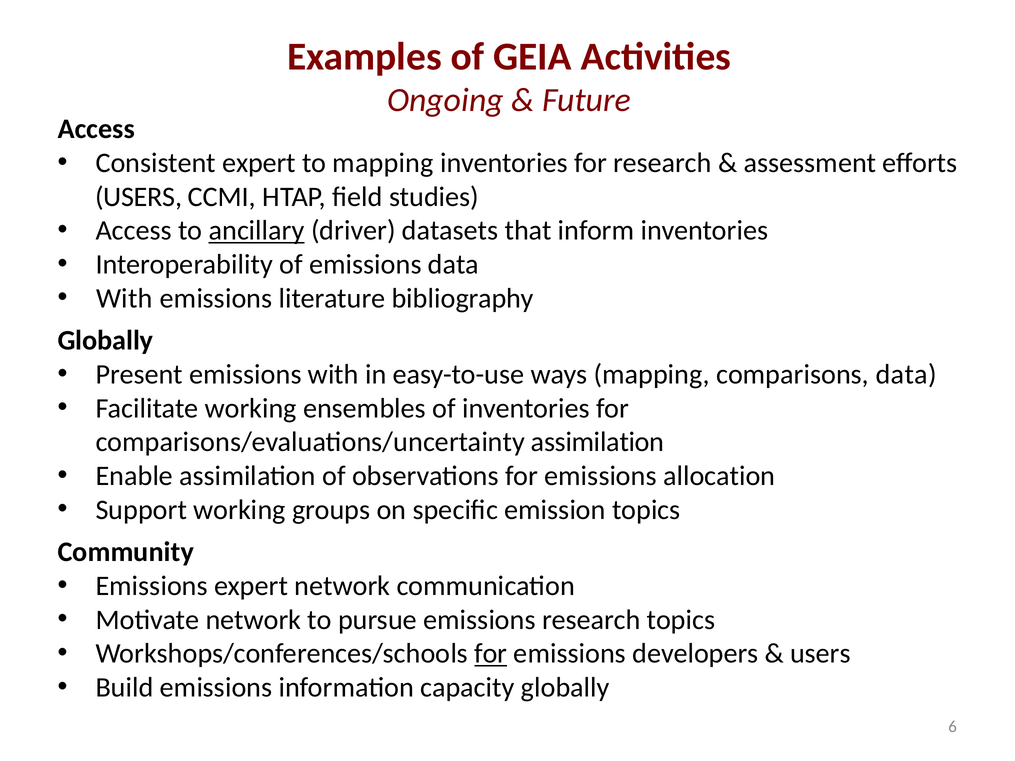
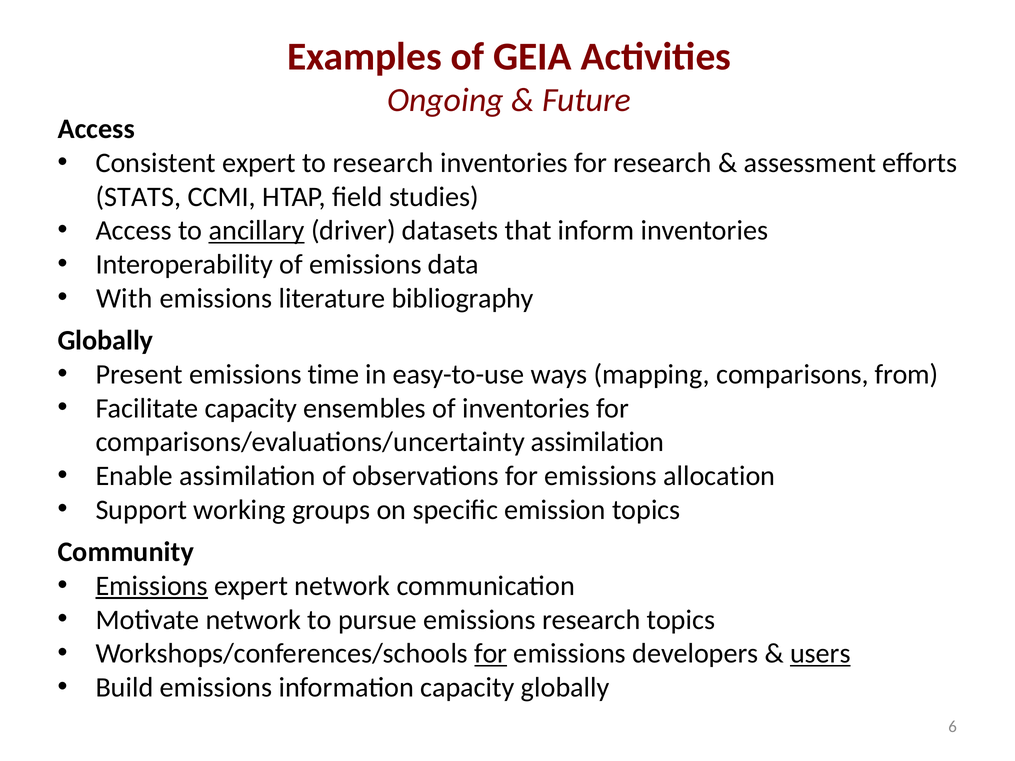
to mapping: mapping -> research
USERS at (139, 197): USERS -> STATS
emissions with: with -> time
comparisons data: data -> from
Facilitate working: working -> capacity
Emissions at (152, 586) underline: none -> present
users at (820, 654) underline: none -> present
